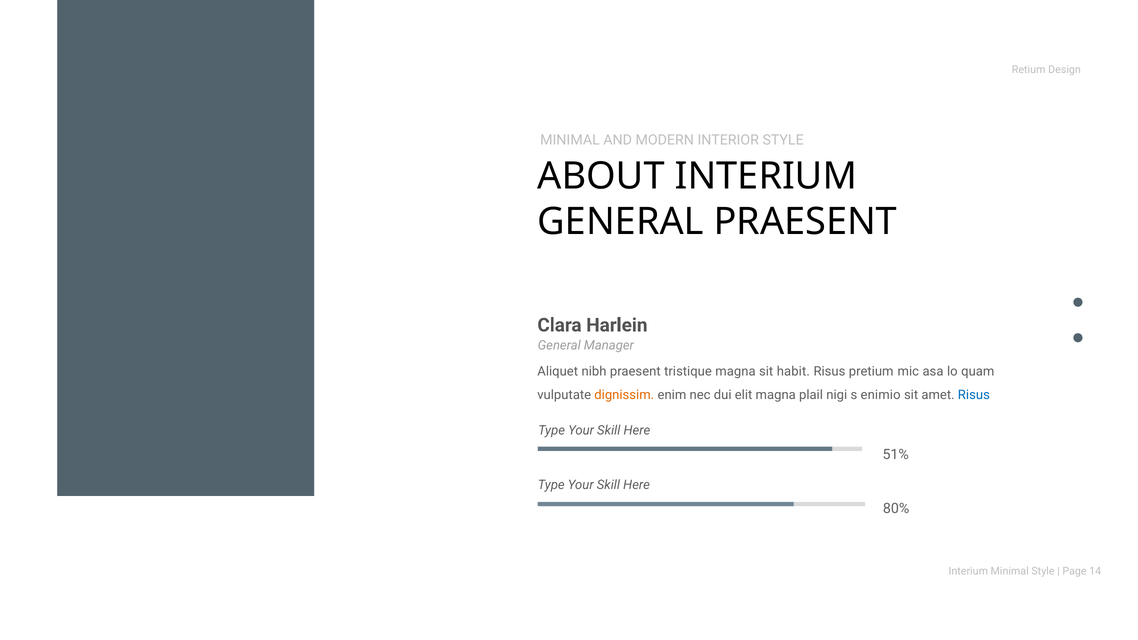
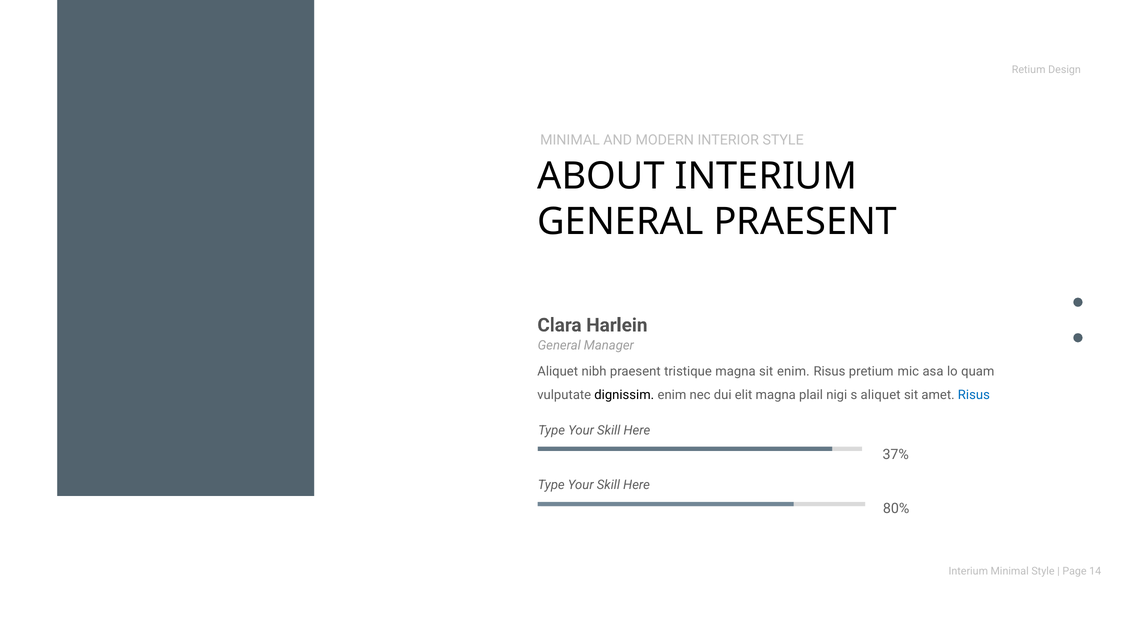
sit habit: habit -> enim
dignissim colour: orange -> black
s enimio: enimio -> aliquet
51%: 51% -> 37%
